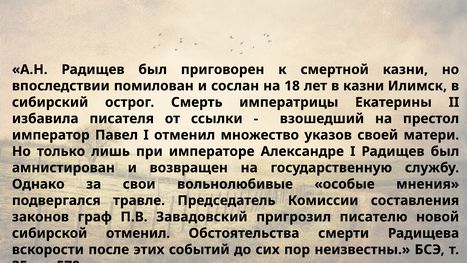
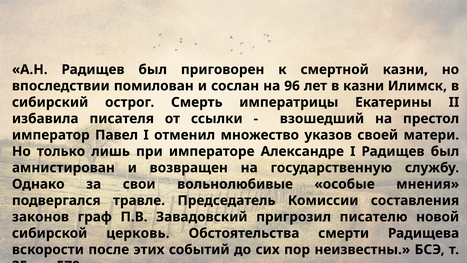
18: 18 -> 96
сибирской отменил: отменил -> церковь
